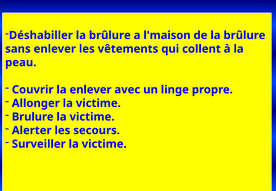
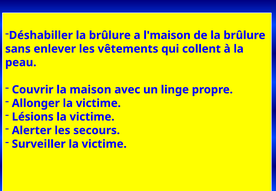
la enlever: enlever -> maison
Brulure: Brulure -> Lésions
